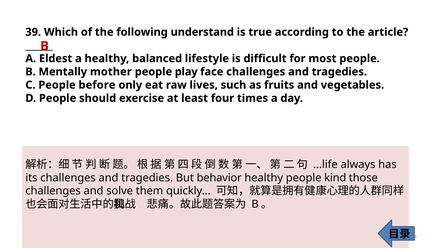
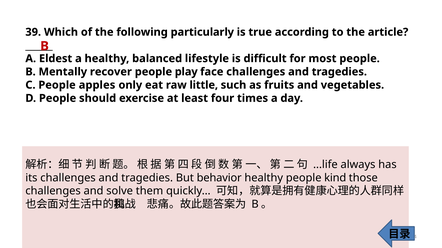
understand: understand -> particularly
mother: mother -> recover
before: before -> apples
lives: lives -> little
